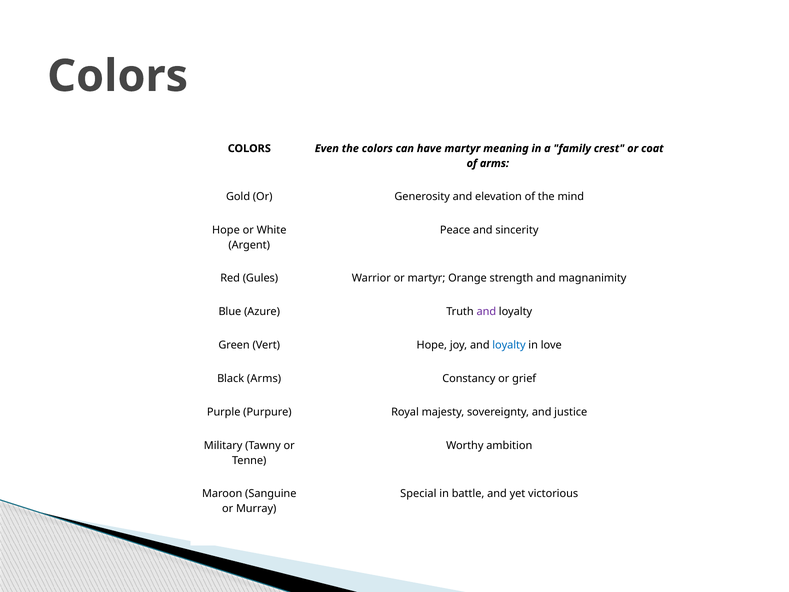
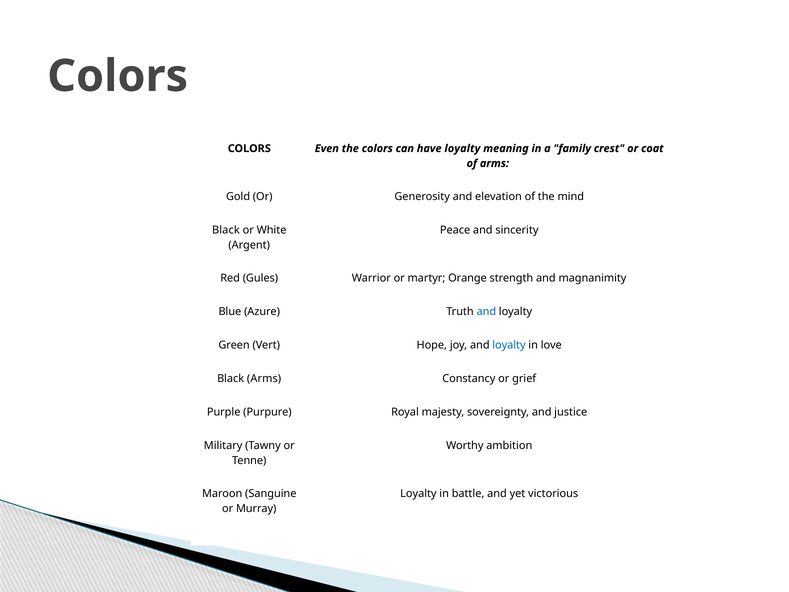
have martyr: martyr -> loyalty
Hope at (226, 230): Hope -> Black
and at (486, 311) colour: purple -> blue
Special at (418, 494): Special -> Loyalty
